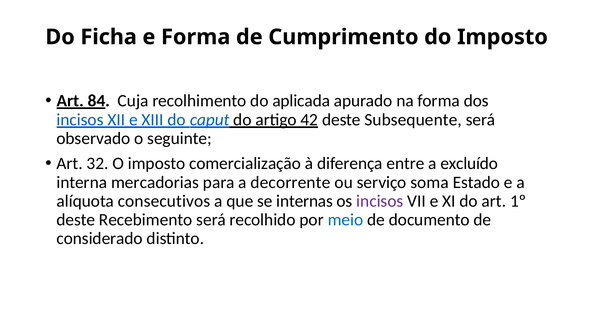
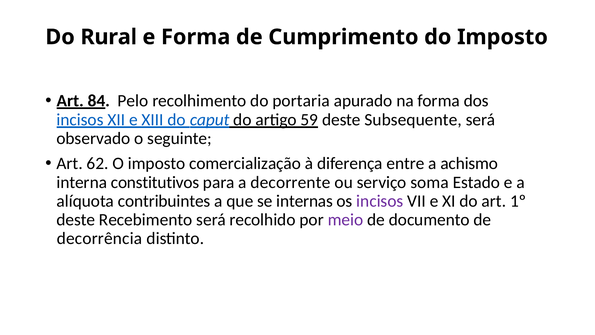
Ficha: Ficha -> Rural
Cuja: Cuja -> Pelo
aplicada: aplicada -> portaria
42: 42 -> 59
32: 32 -> 62
excluído: excluído -> achismo
mercadorias: mercadorias -> constitutivos
consecutivos: consecutivos -> contribuintes
meio colour: blue -> purple
considerado: considerado -> decorrência
